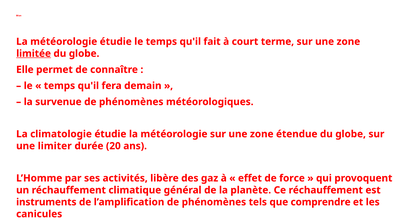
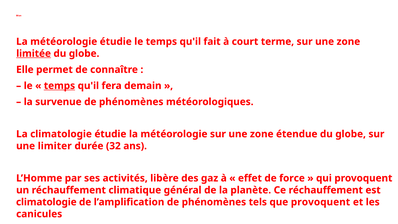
temps at (59, 86) underline: none -> present
20: 20 -> 32
instruments at (46, 202): instruments -> climatologie
que comprendre: comprendre -> provoquent
